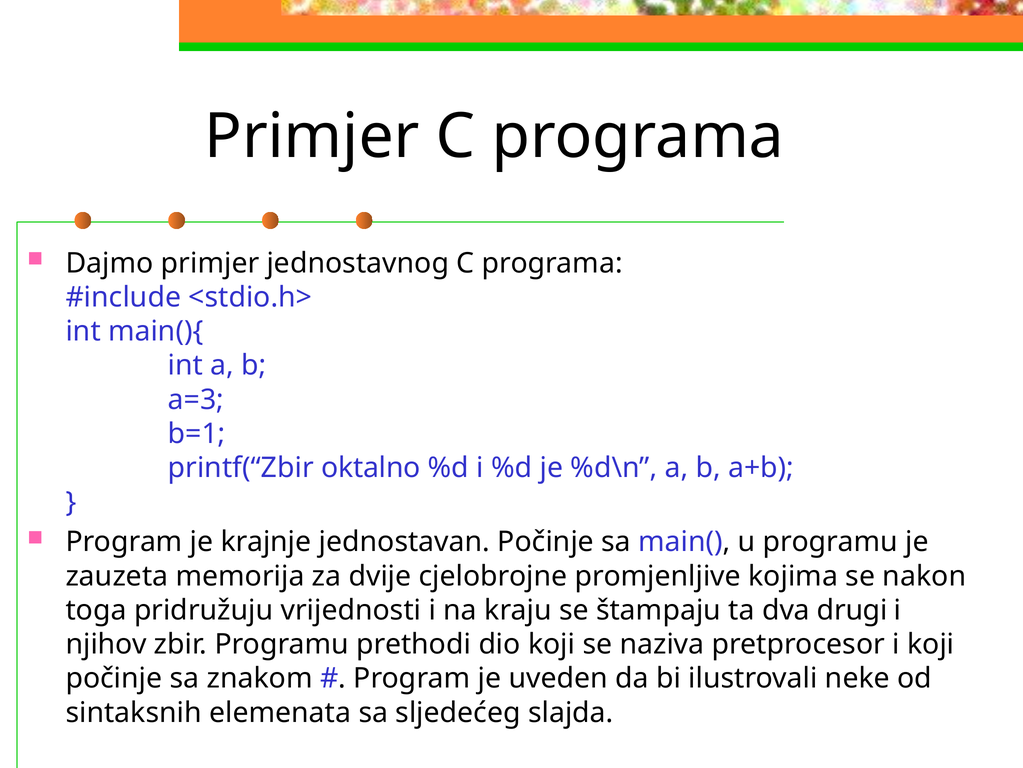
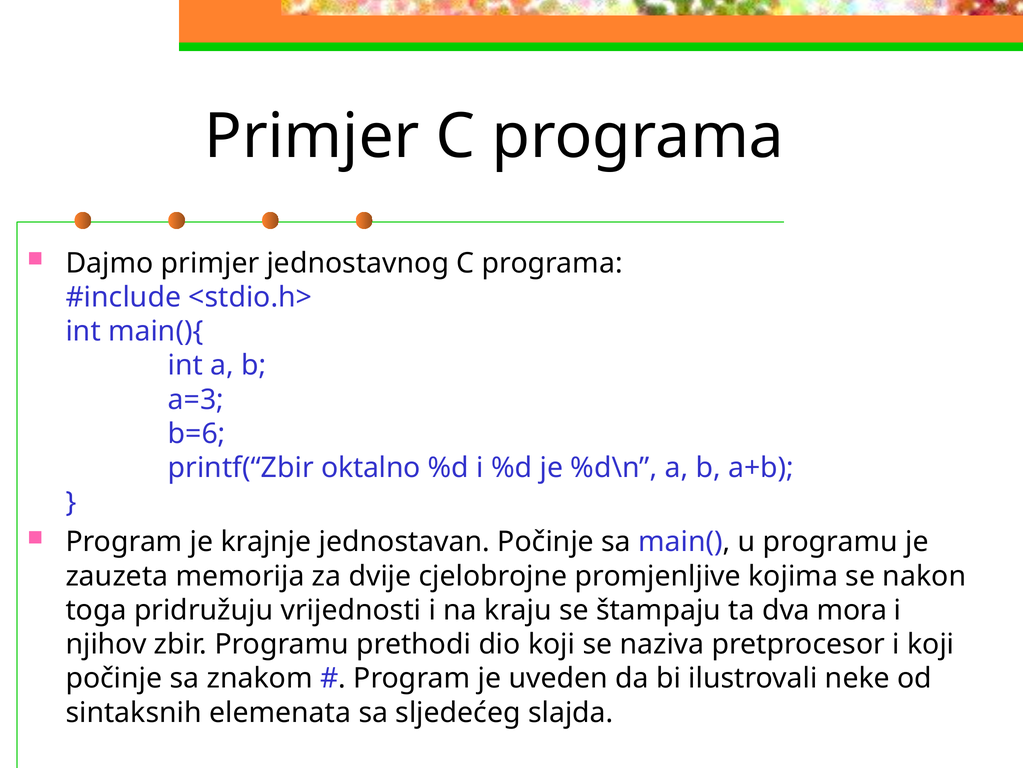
b=1: b=1 -> b=6
drugi: drugi -> mora
